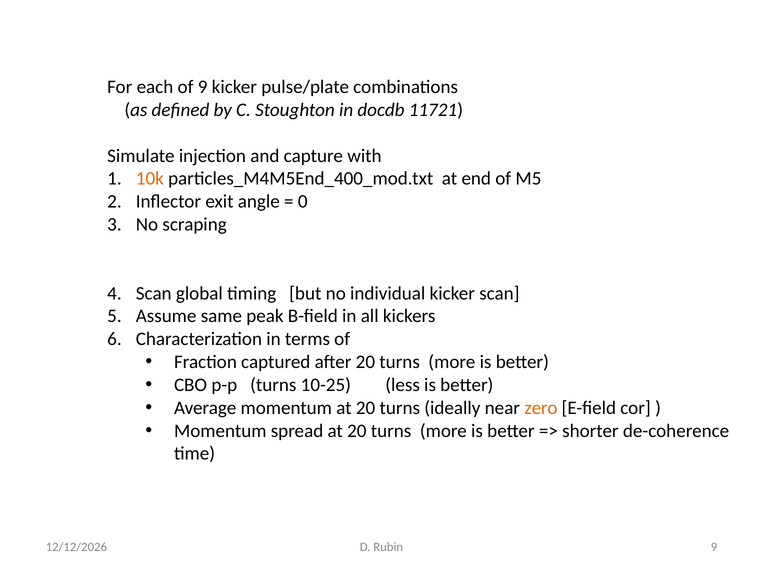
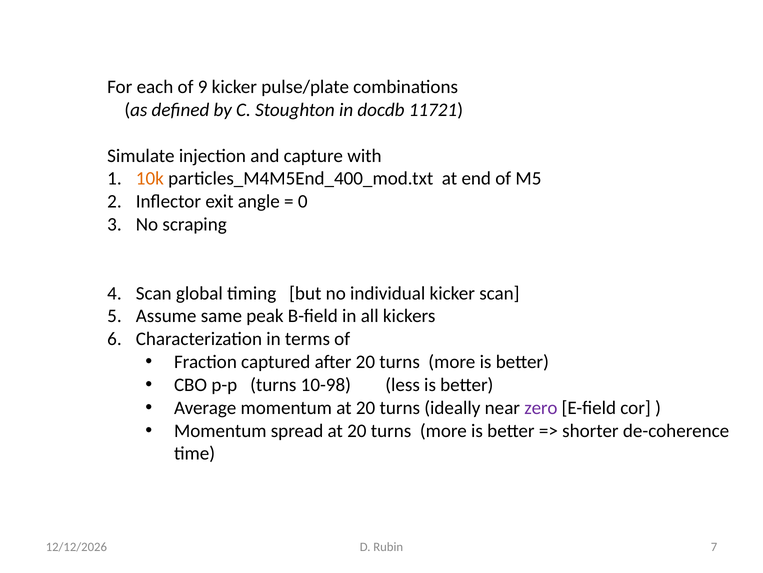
10-25: 10-25 -> 10-98
zero colour: orange -> purple
Rubin 9: 9 -> 7
